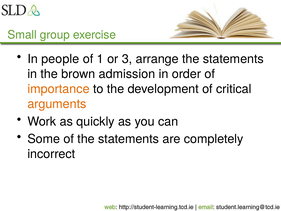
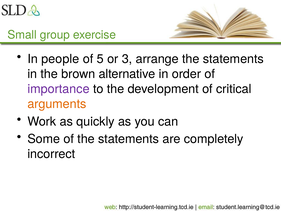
1: 1 -> 5
admission: admission -> alternative
importance colour: orange -> purple
